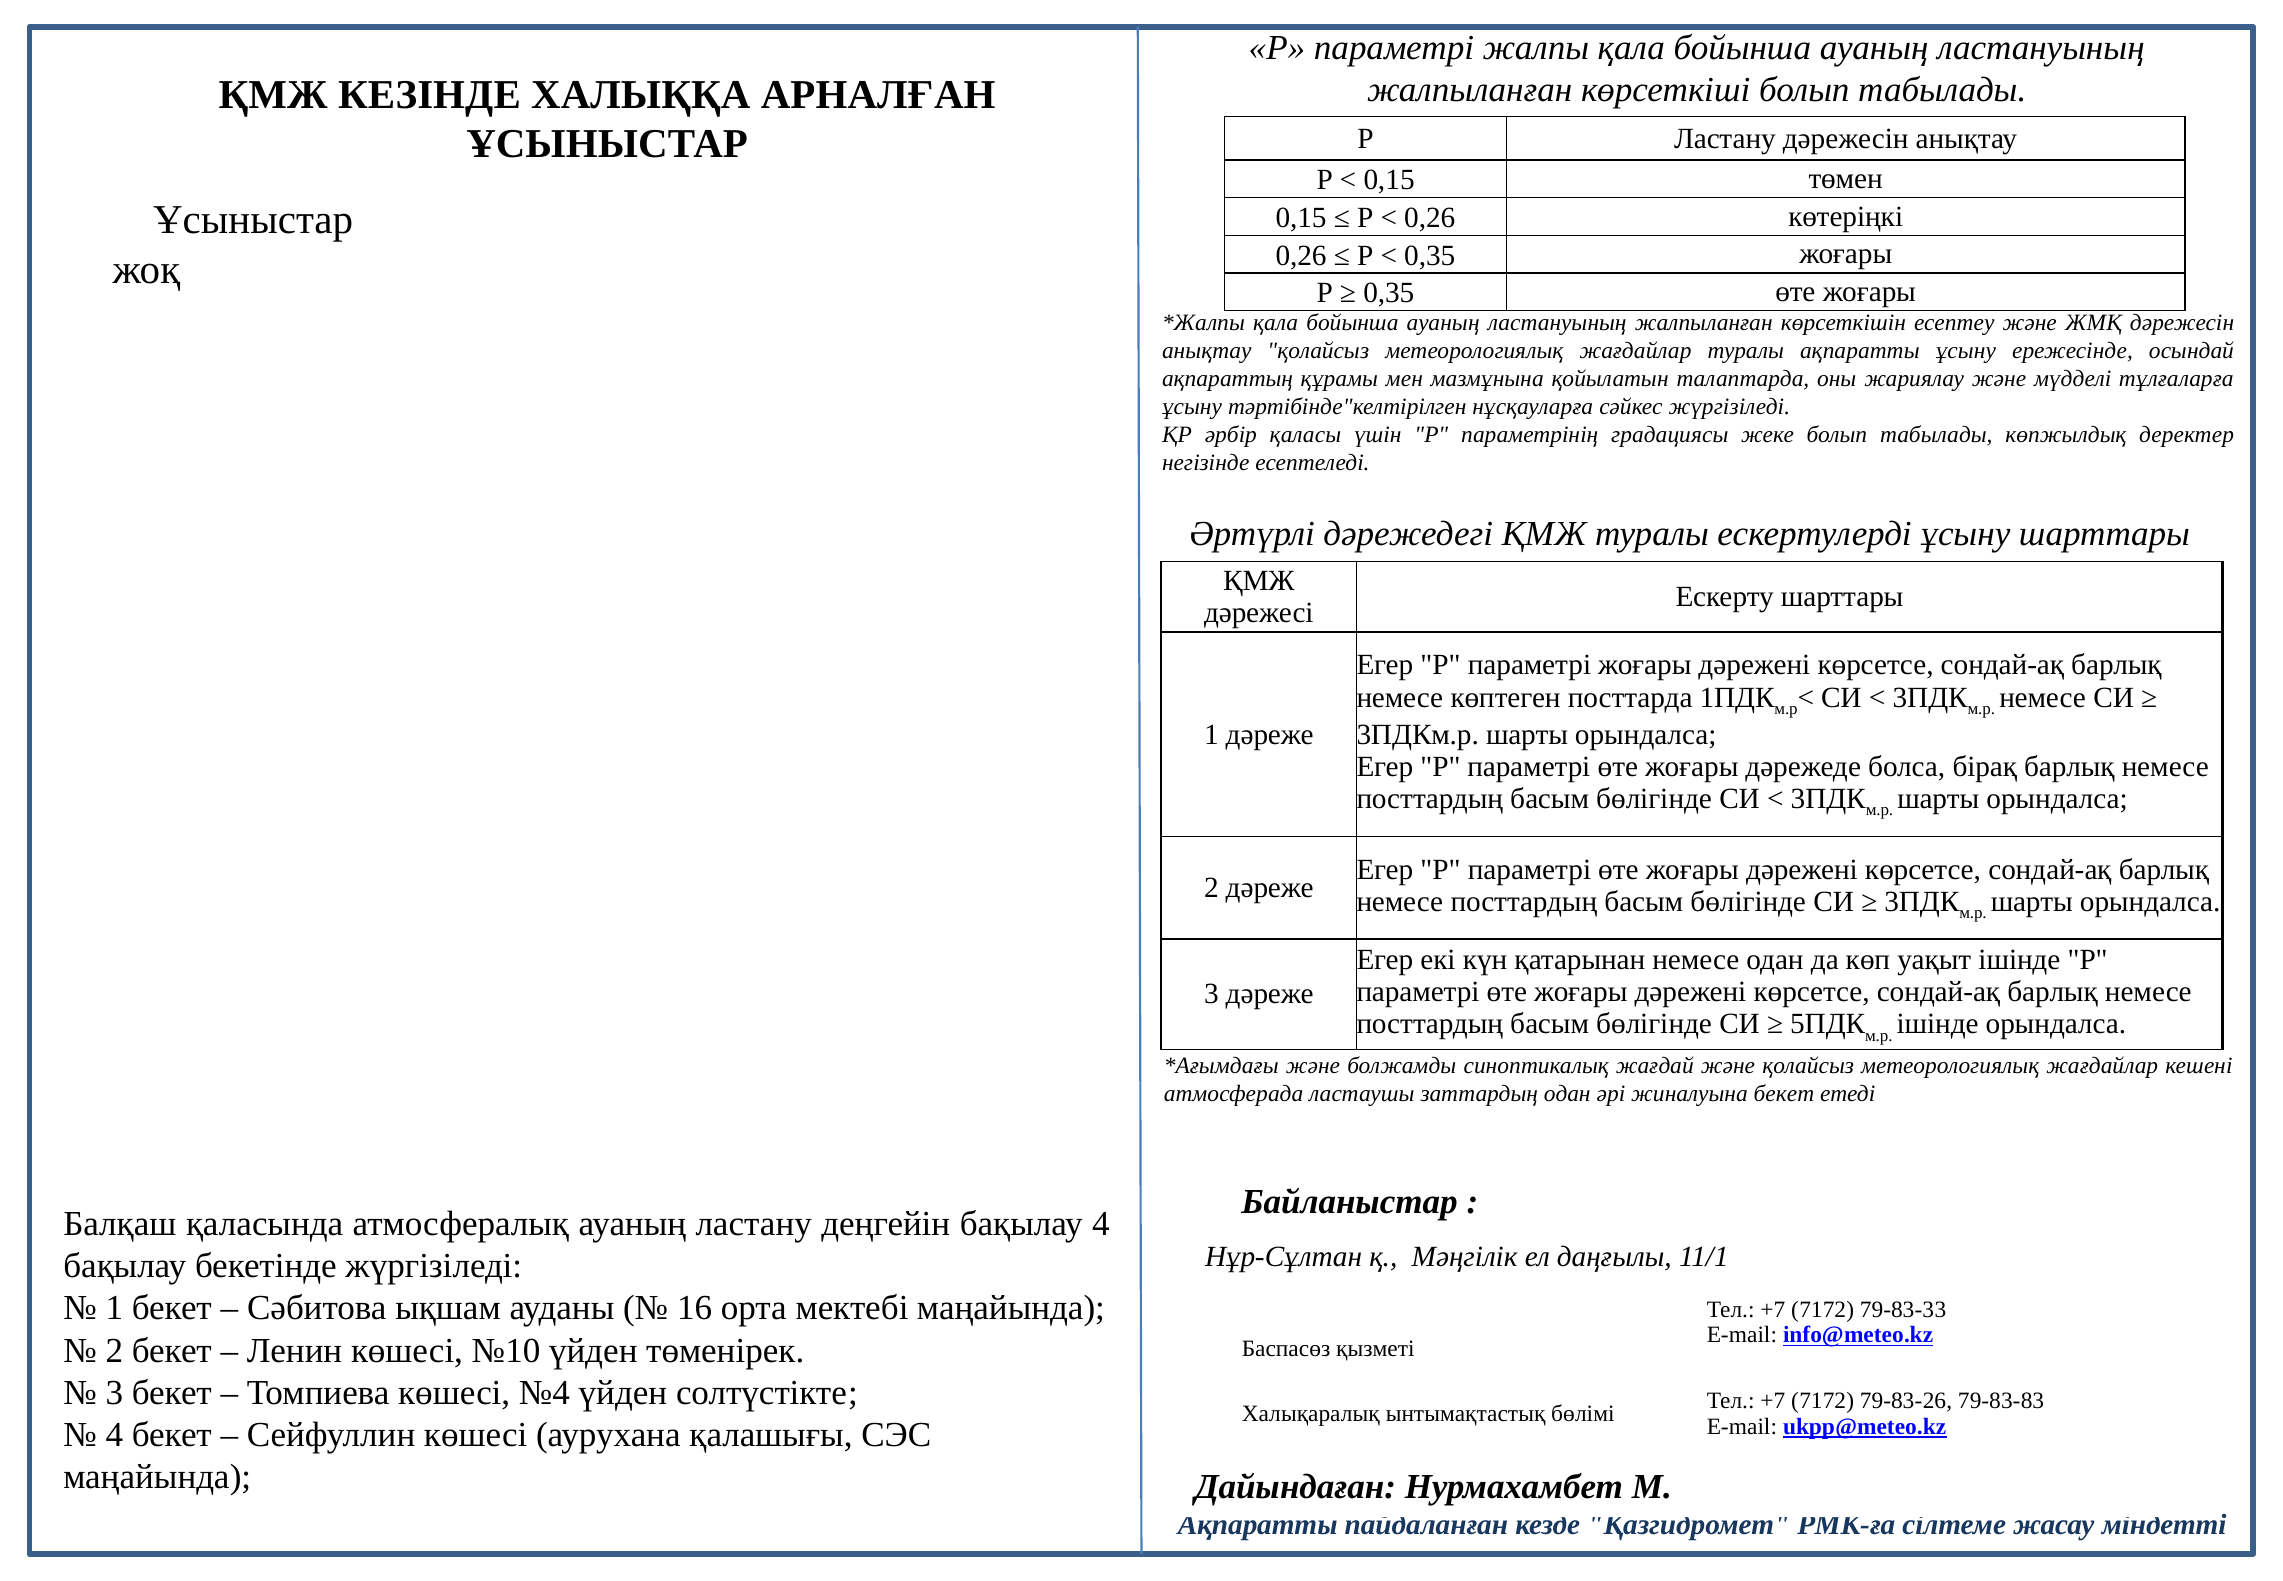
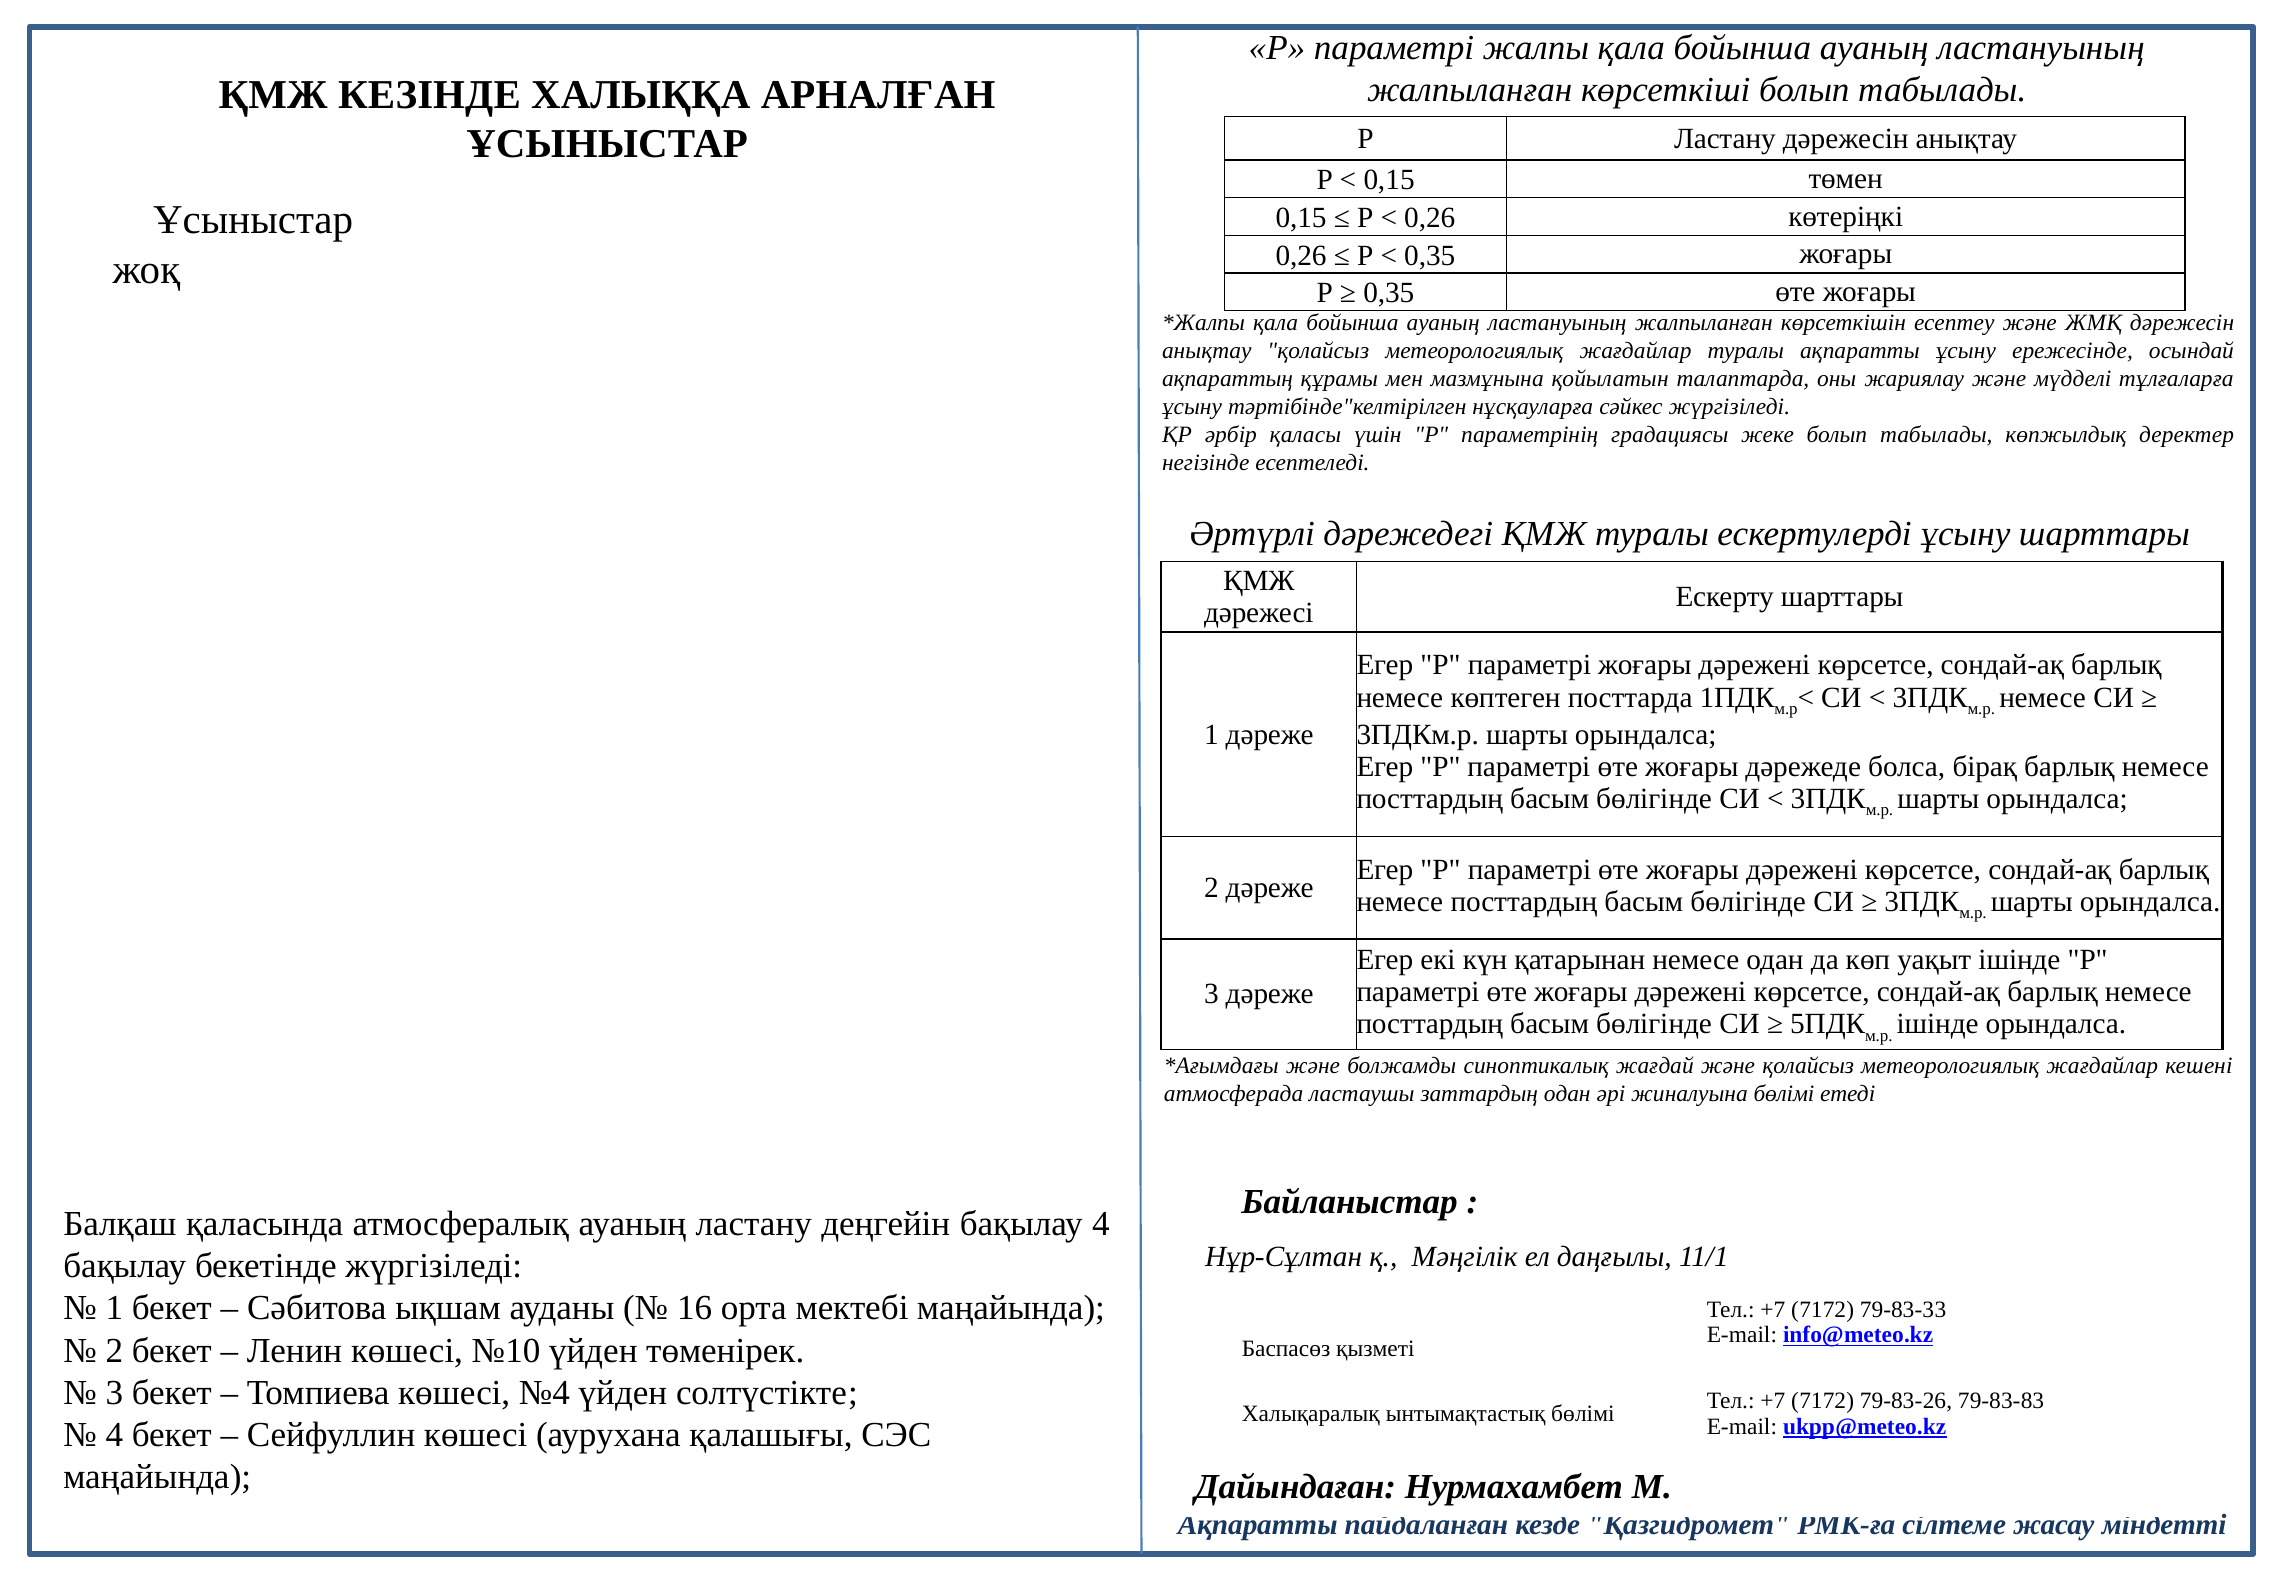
жиналуына бекет: бекет -> бөлімі
